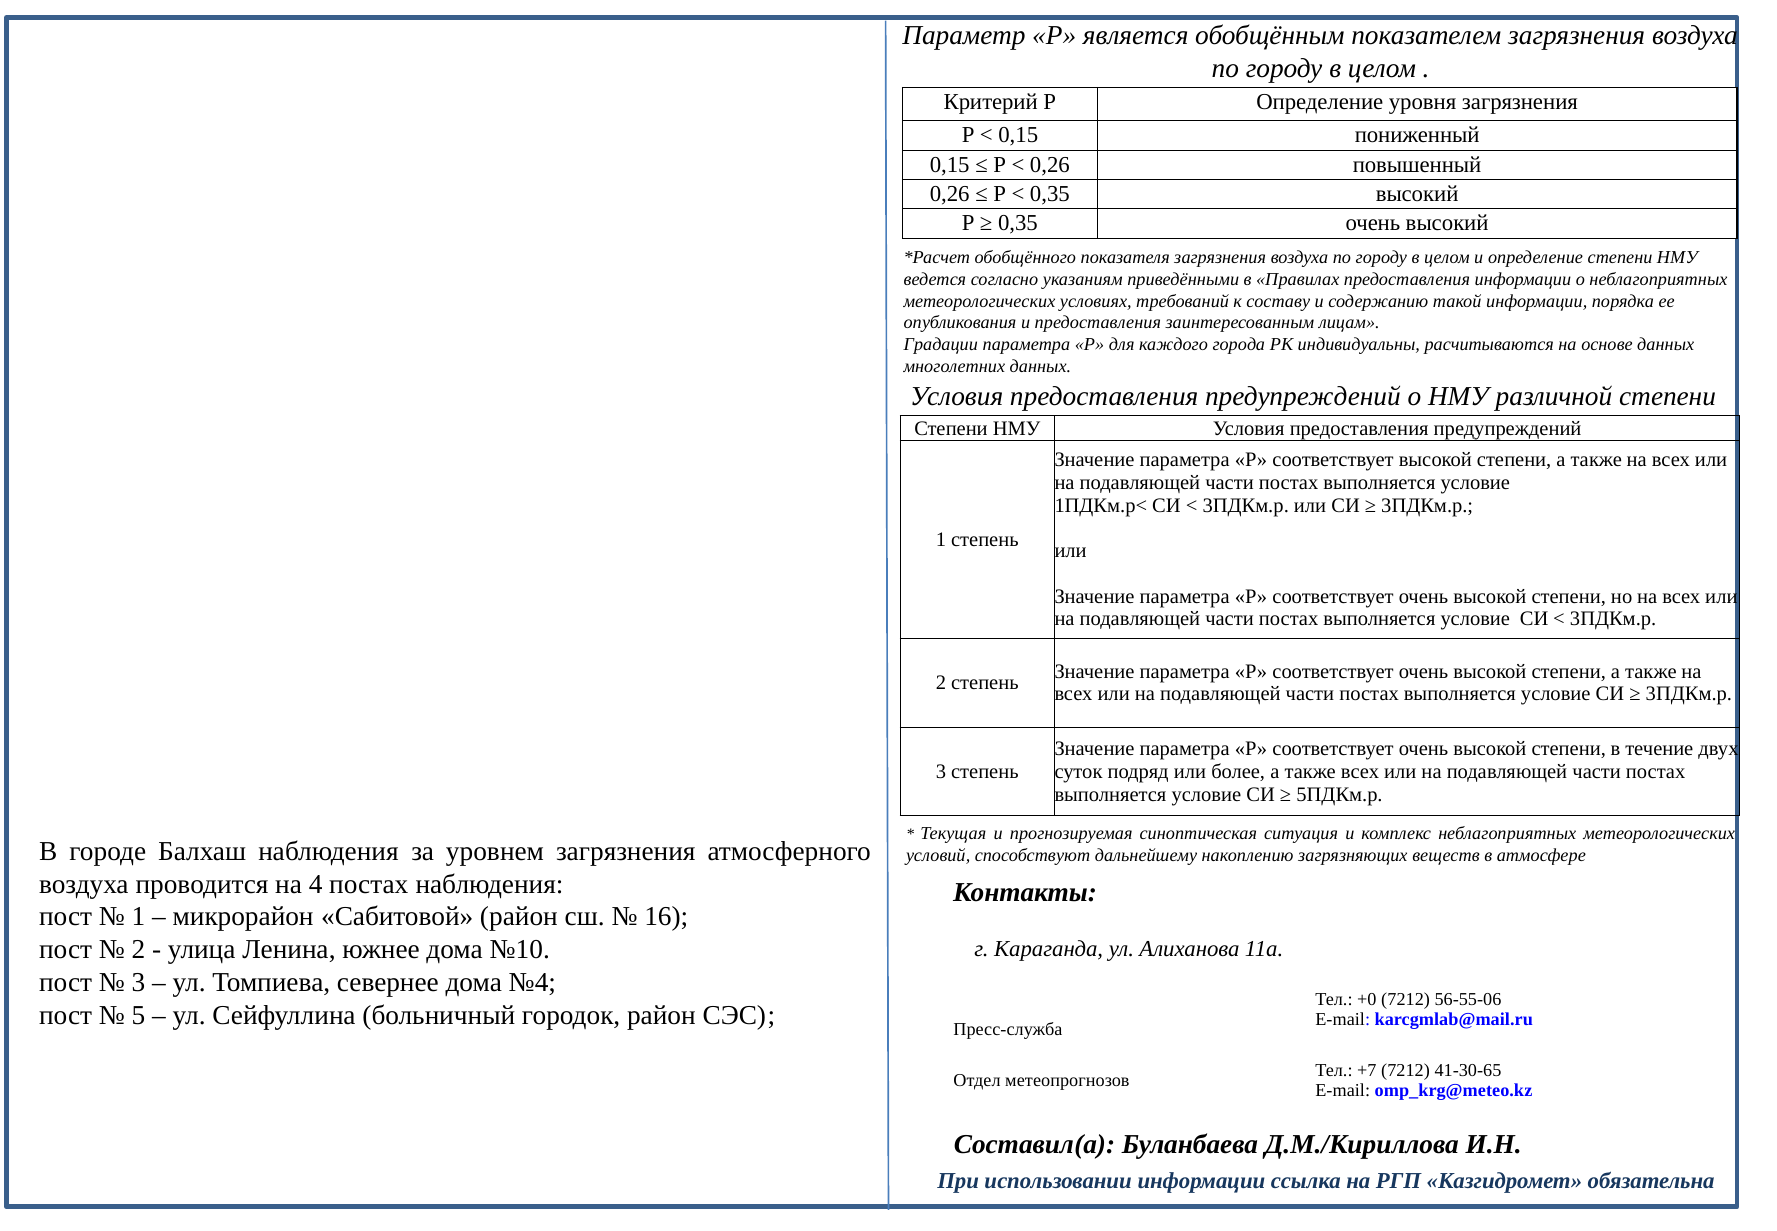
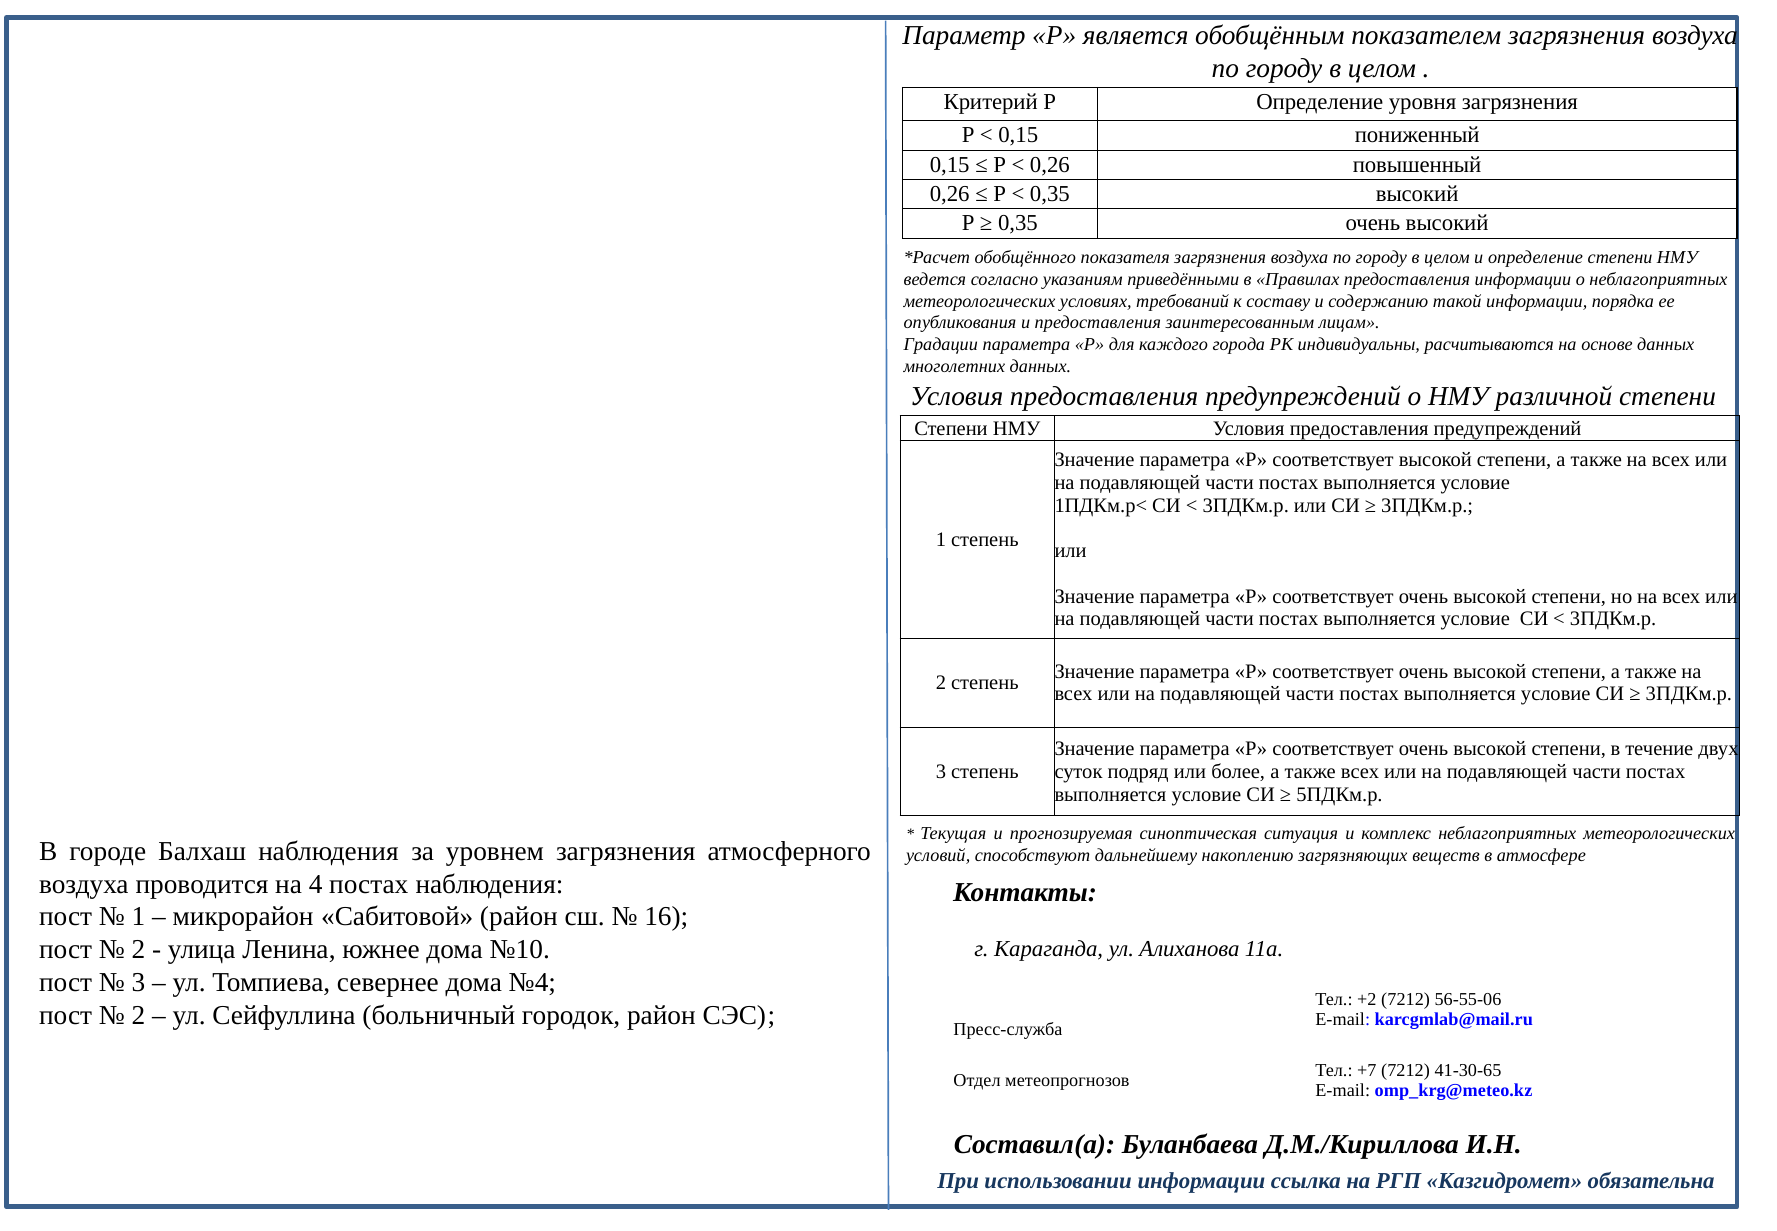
+0: +0 -> +2
5 at (139, 1015): 5 -> 2
